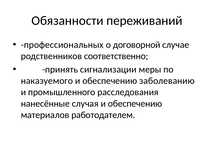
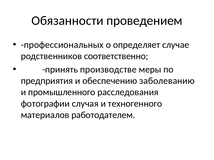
переживаний: переживаний -> проведением
договорной: договорной -> определяет
сигнализации: сигнализации -> производстве
наказуемого: наказуемого -> предприятия
нанесённые: нанесённые -> фотографии
случая и обеспечению: обеспечению -> техногенного
